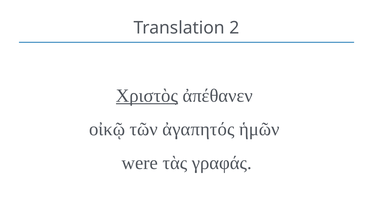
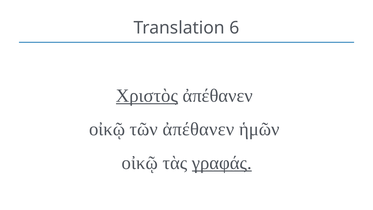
2: 2 -> 6
τῶν ἀγαπητός: ἀγαπητός -> ἀπέθανεν
were at (140, 163): were -> οἰκῷ
γραφάς underline: none -> present
